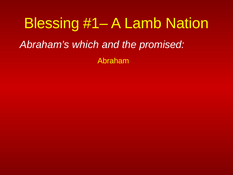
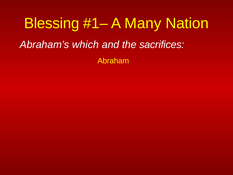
Lamb: Lamb -> Many
promised: promised -> sacrifices
